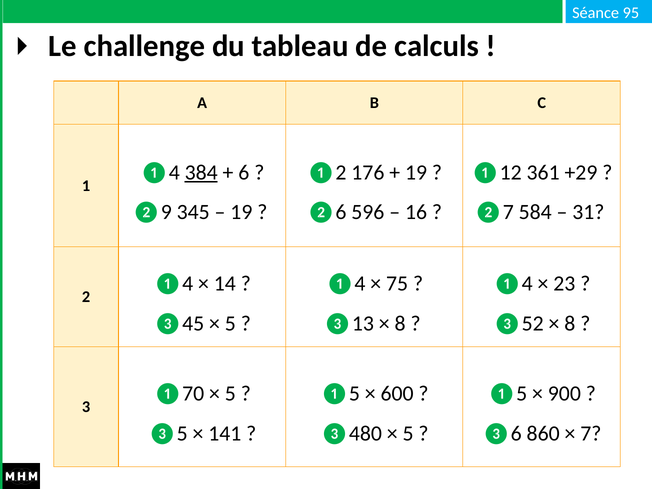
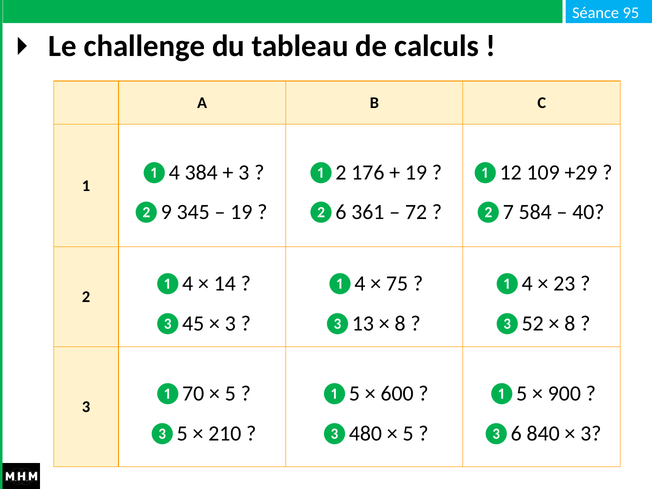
384 underline: present -> none
6 at (244, 172): 6 -> 3
361: 361 -> 109
596: 596 -> 361
16: 16 -> 72
31: 31 -> 40
5 at (230, 323): 5 -> 3
141: 141 -> 210
860: 860 -> 840
7 at (591, 433): 7 -> 3
